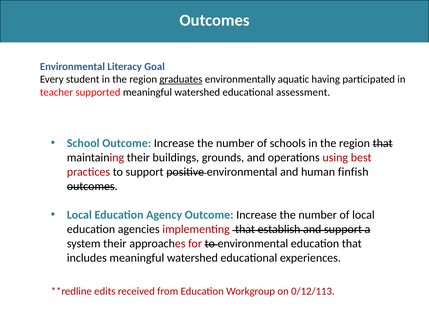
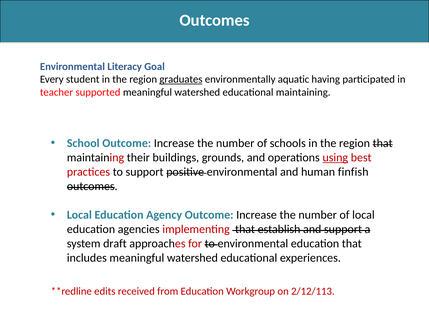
educational assessment: assessment -> maintaining
using underline: none -> present
system their: their -> draft
0/12/113: 0/12/113 -> 2/12/113
